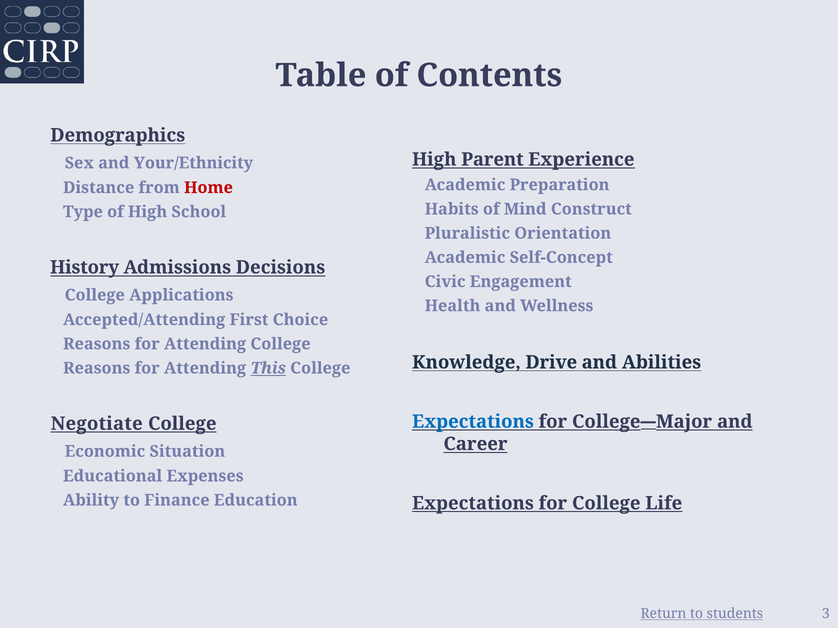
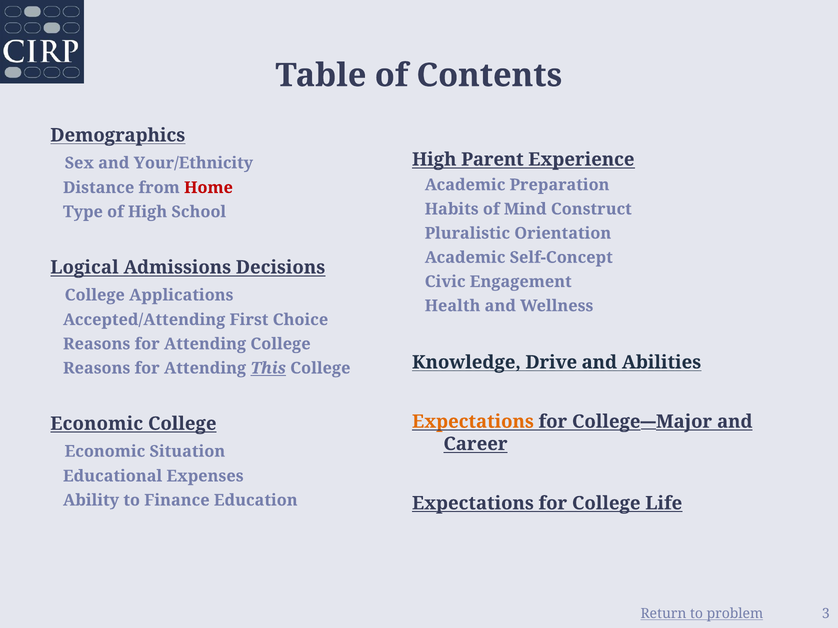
History: History -> Logical
Expectations at (473, 422) colour: blue -> orange
Negotiate at (97, 424): Negotiate -> Economic
students: students -> problem
